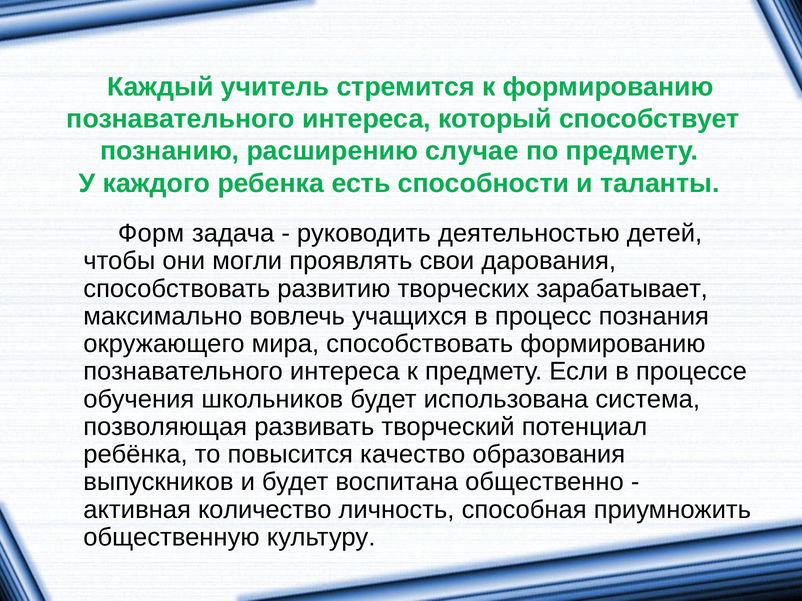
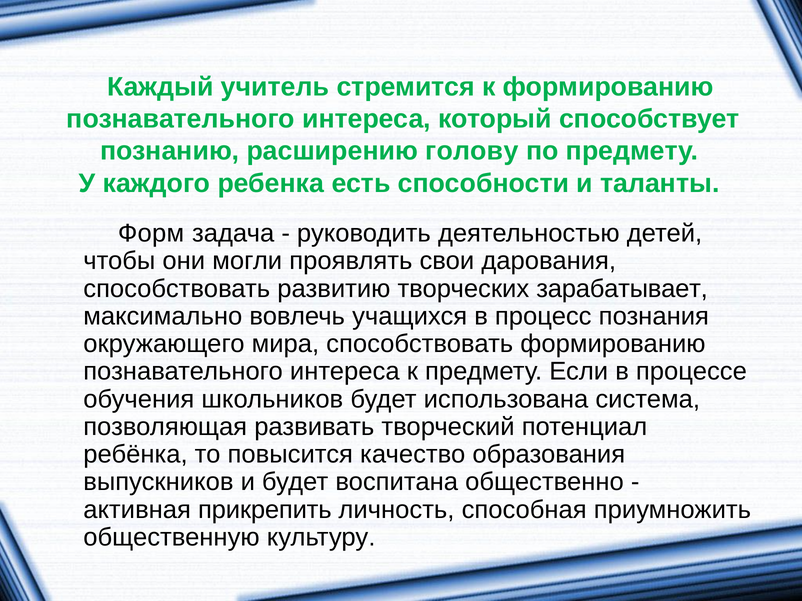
случае: случае -> голову
количество: количество -> прикрепить
